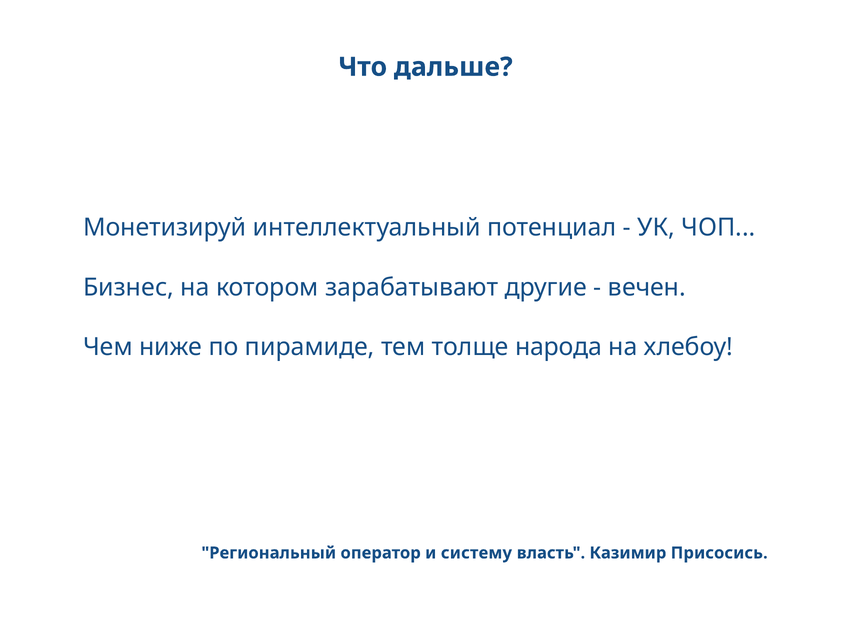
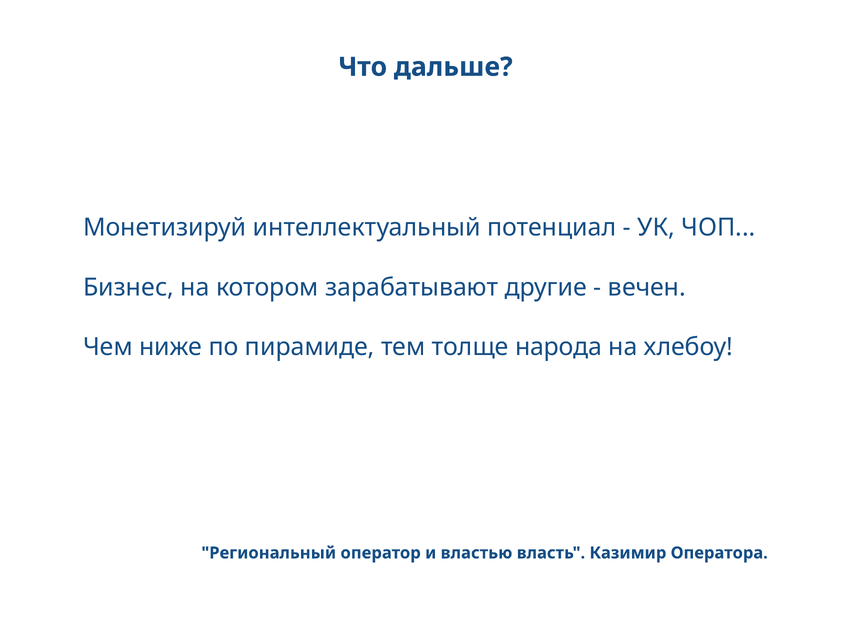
систему: систему -> властью
Присосись: Присосись -> Оператора
